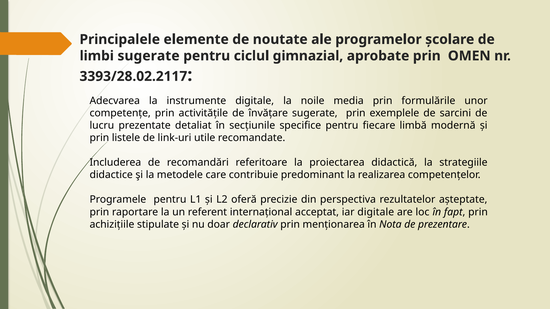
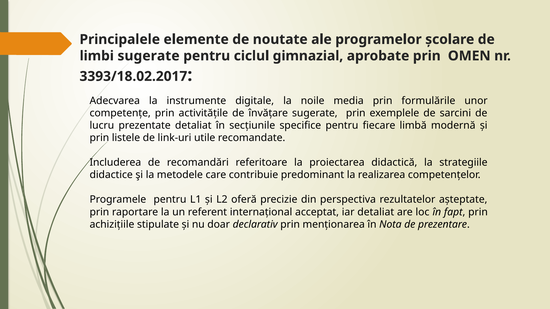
3393/28.02.2117: 3393/28.02.2117 -> 3393/18.02.2017
iar digitale: digitale -> detaliat
